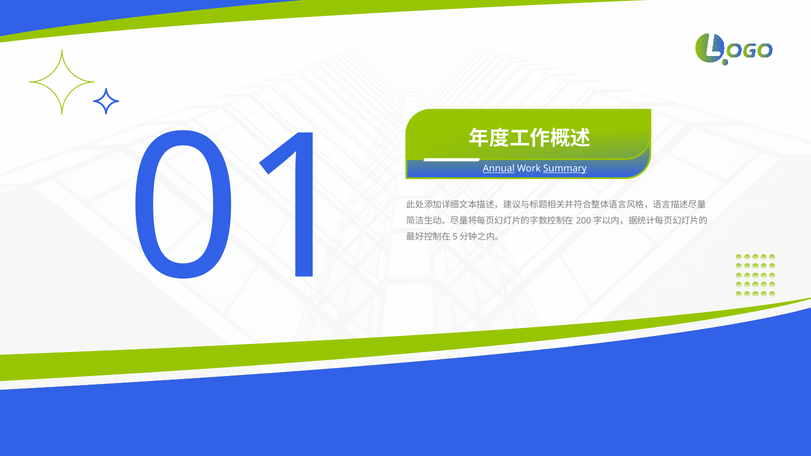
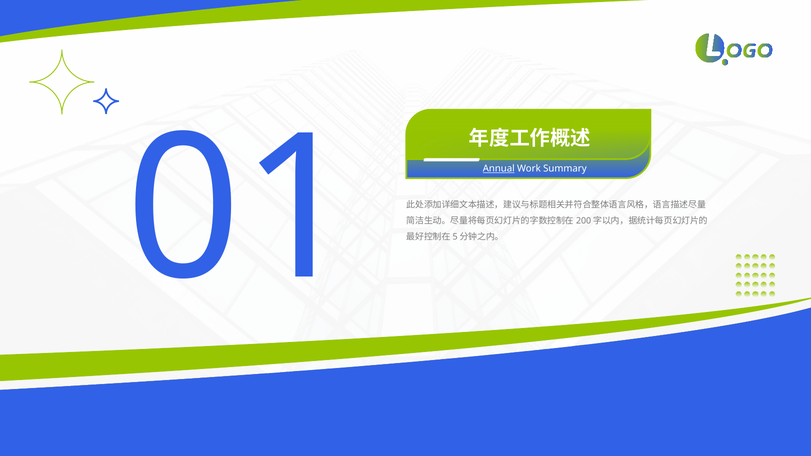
Summary underline: present -> none
